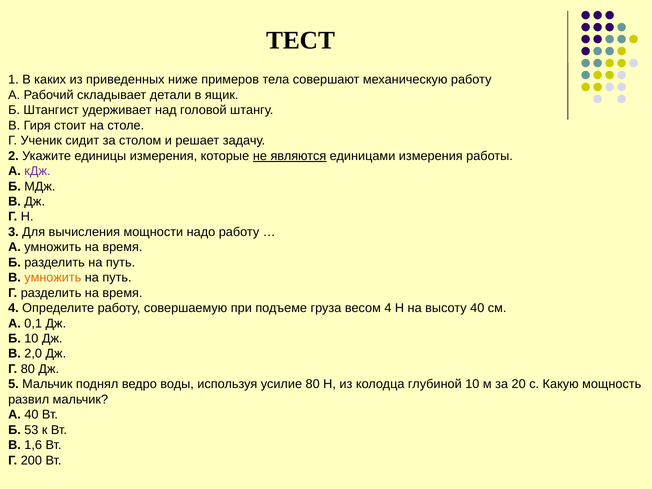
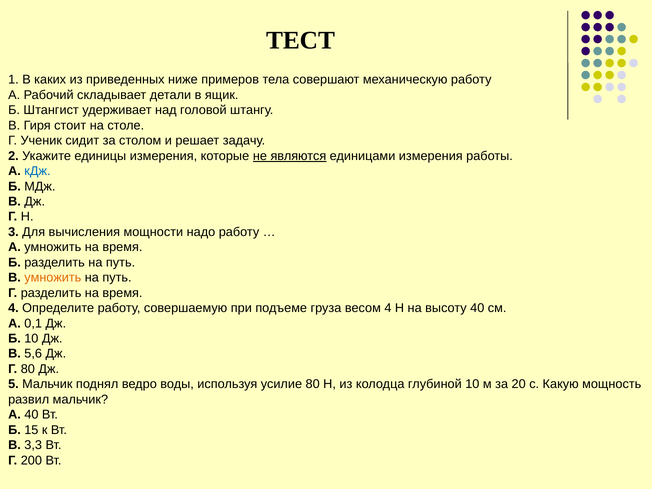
кДж colour: purple -> blue
2,0: 2,0 -> 5,6
53: 53 -> 15
1,6: 1,6 -> 3,3
